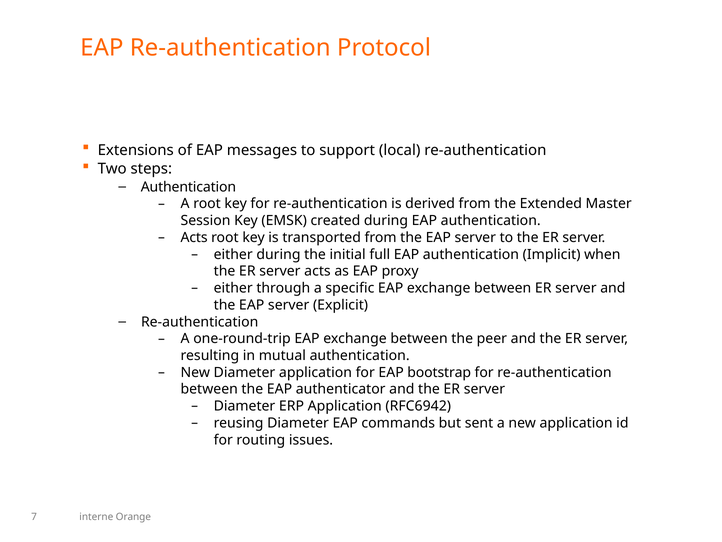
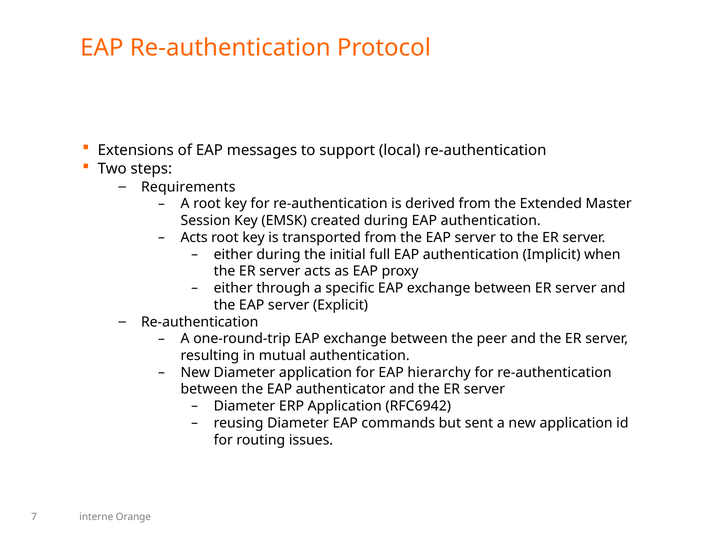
Authentication at (188, 187): Authentication -> Requirements
bootstrap: bootstrap -> hierarchy
